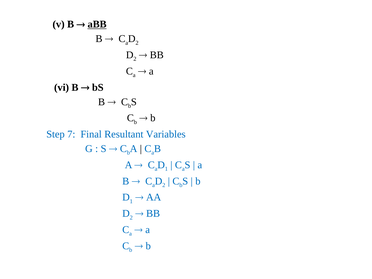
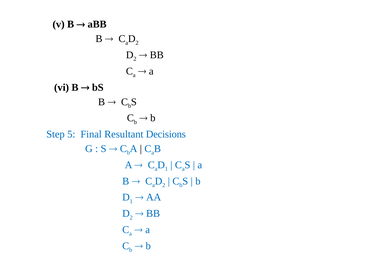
aBB underline: present -> none
7: 7 -> 5
Variables: Variables -> Decisions
